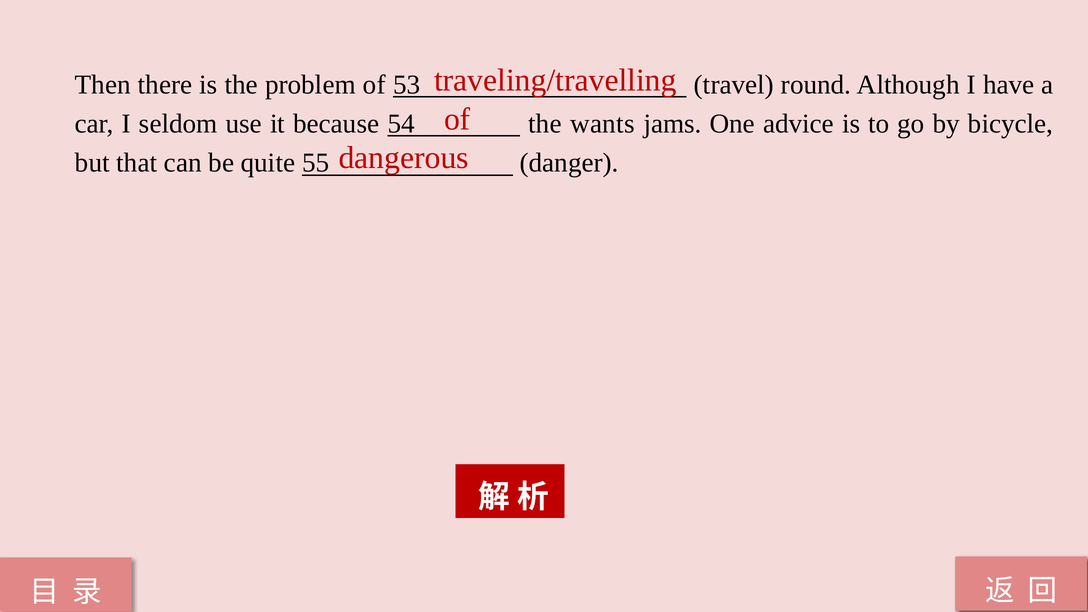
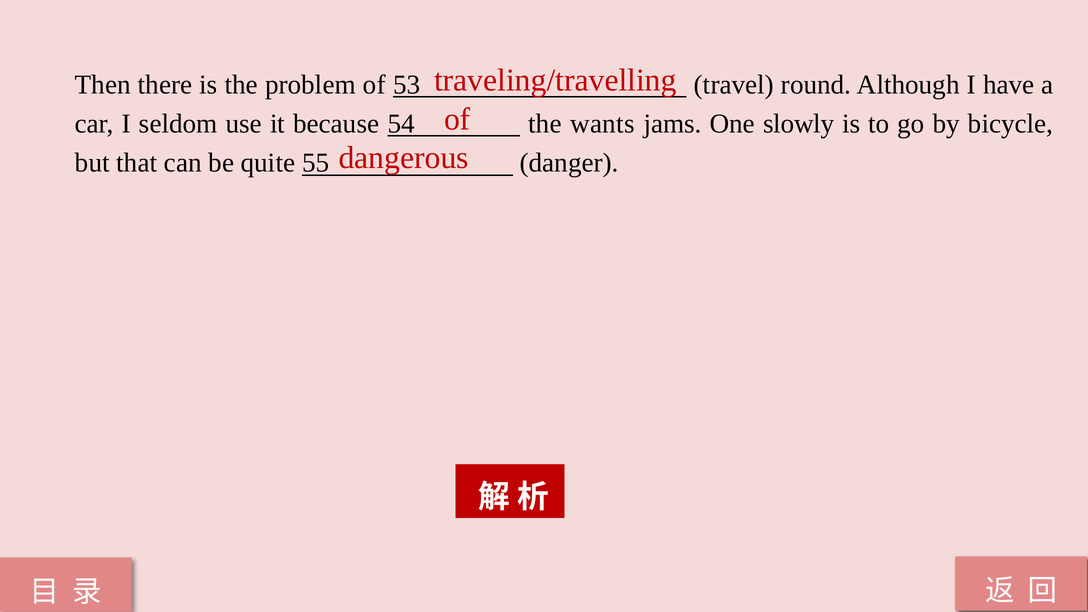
advice: advice -> slowly
